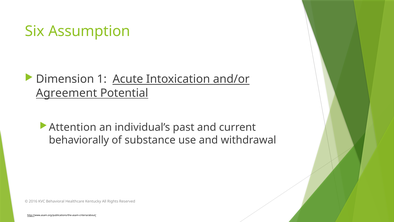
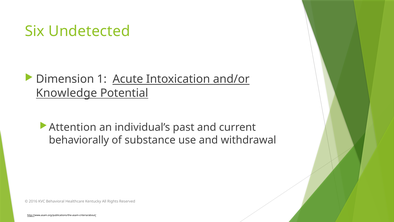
Assumption: Assumption -> Undetected
Agreement: Agreement -> Knowledge
